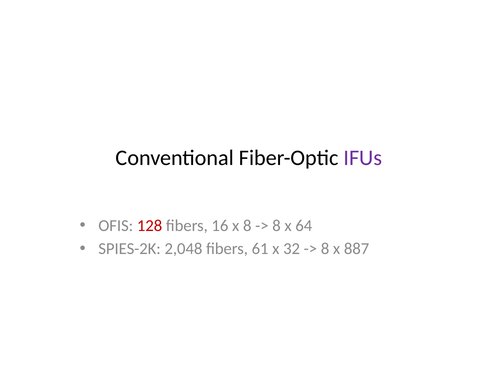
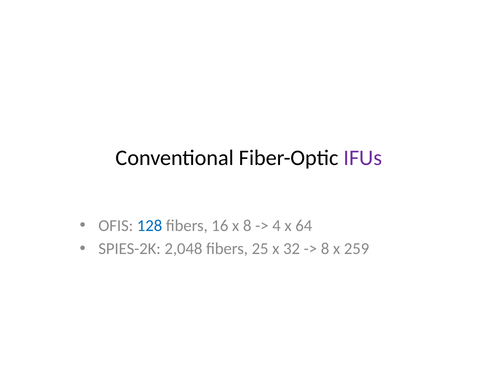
128 colour: red -> blue
8 at (276, 225): 8 -> 4
61: 61 -> 25
887: 887 -> 259
